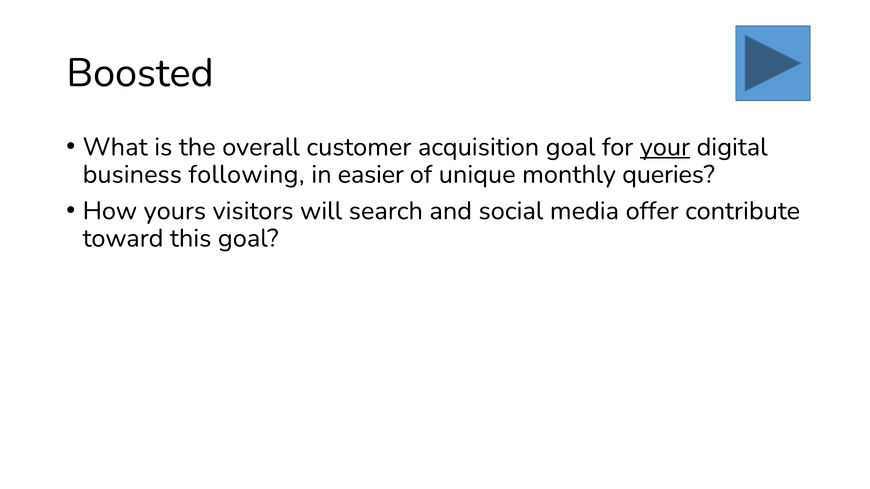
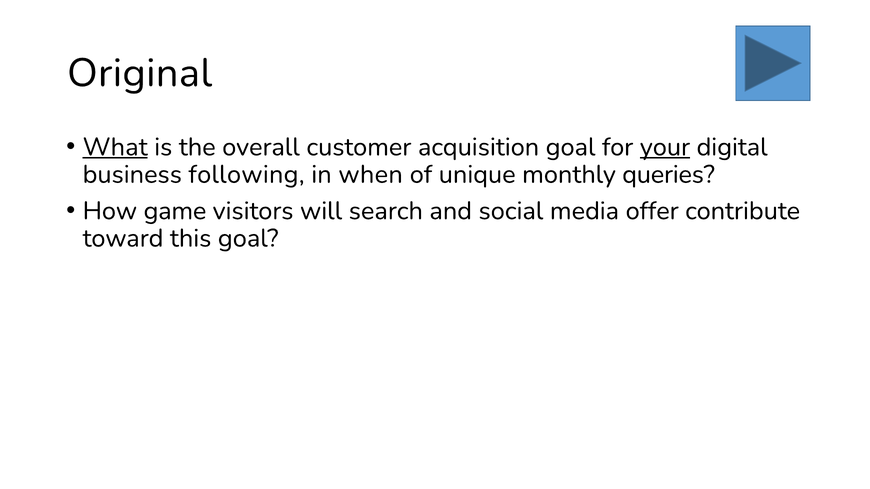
Boosted: Boosted -> Original
What underline: none -> present
easier: easier -> when
yours: yours -> game
